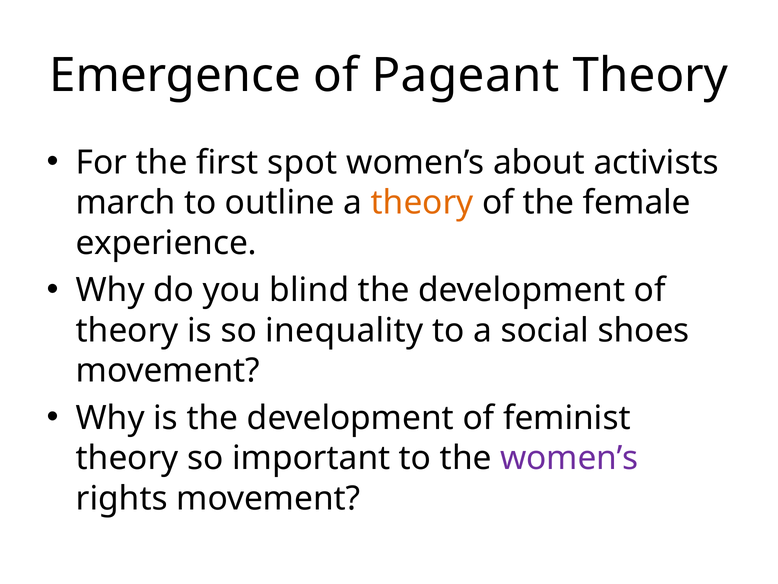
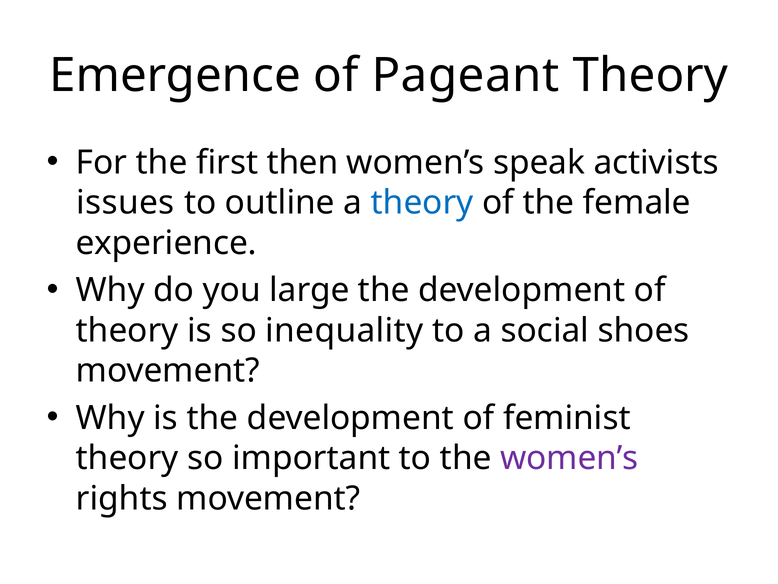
spot: spot -> then
about: about -> speak
march: march -> issues
theory at (422, 203) colour: orange -> blue
blind: blind -> large
